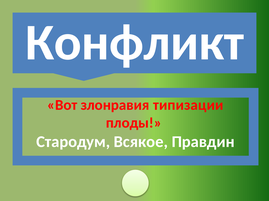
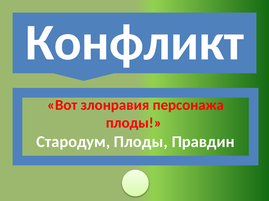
типизации: типизации -> персонажа
Стародум Всякое: Всякое -> Плоды
